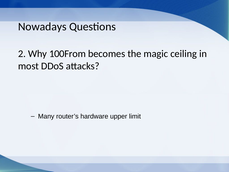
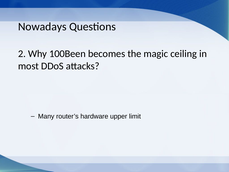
100From: 100From -> 100Been
